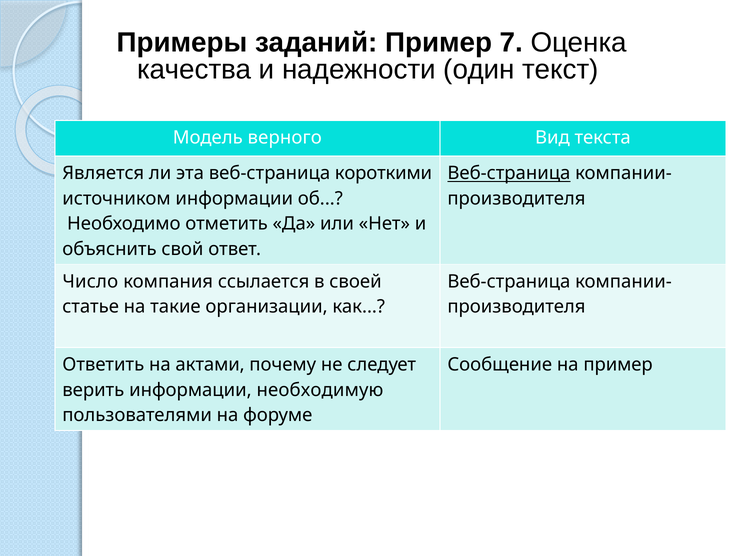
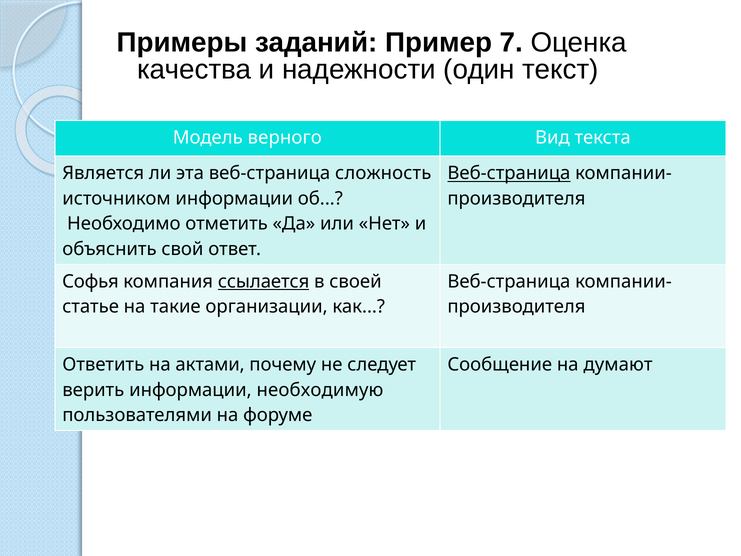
короткими: короткими -> сложность
Число: Число -> Софья
ссылается underline: none -> present
на пример: пример -> думают
